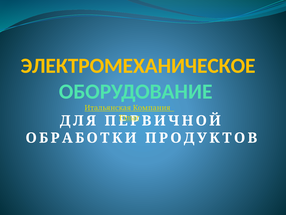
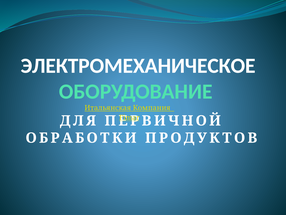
ЭЛЕКТРОМЕХАНИЧЕСКОЕ colour: yellow -> white
